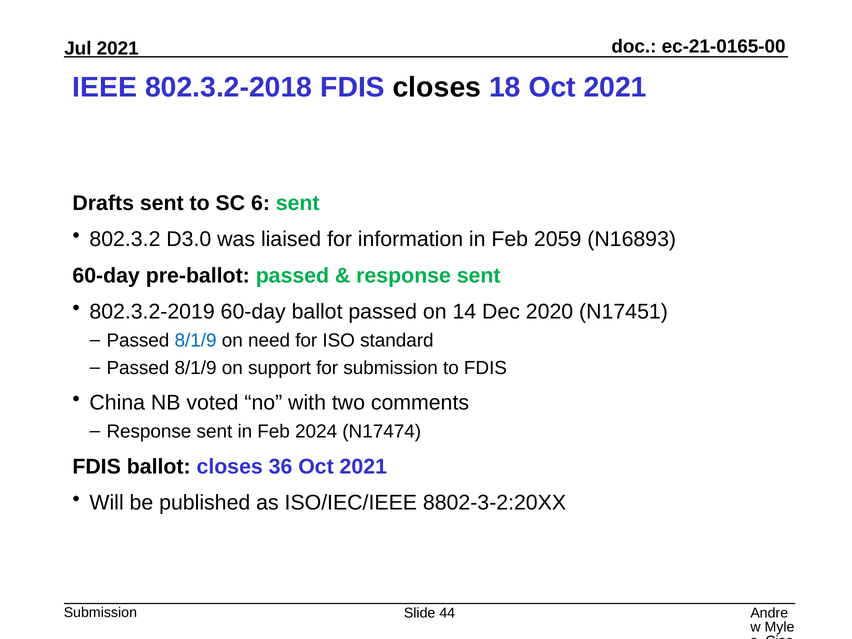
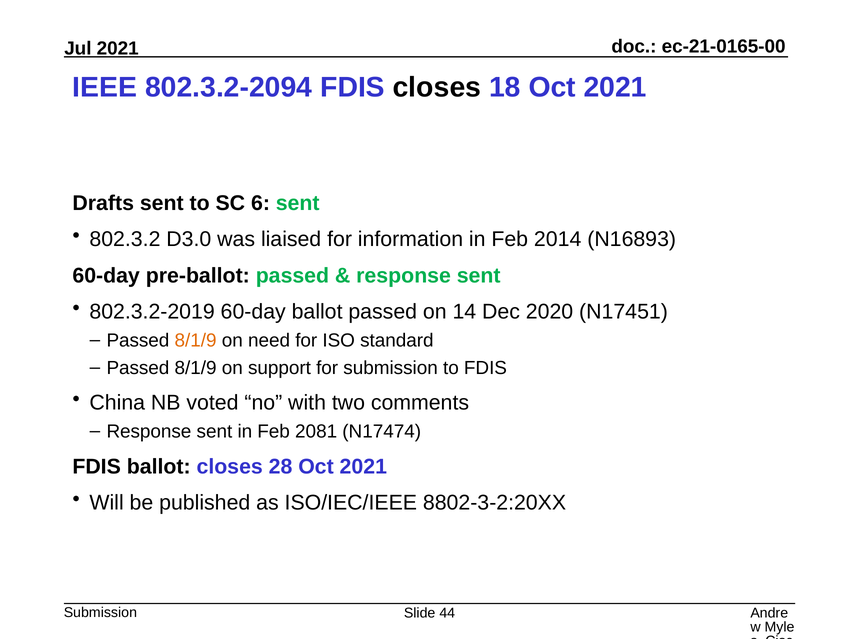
802.3.2-2018: 802.3.2-2018 -> 802.3.2-2094
2059: 2059 -> 2014
8/1/9 at (196, 341) colour: blue -> orange
2024: 2024 -> 2081
36: 36 -> 28
